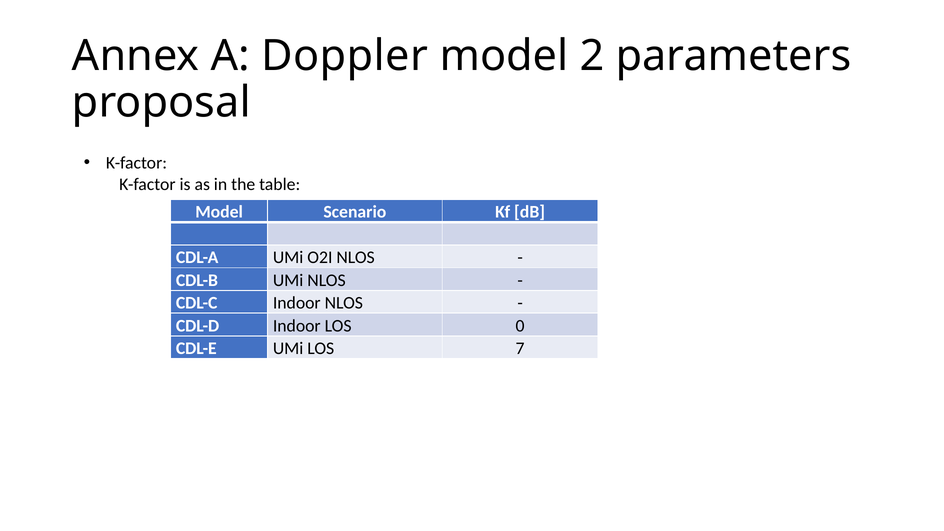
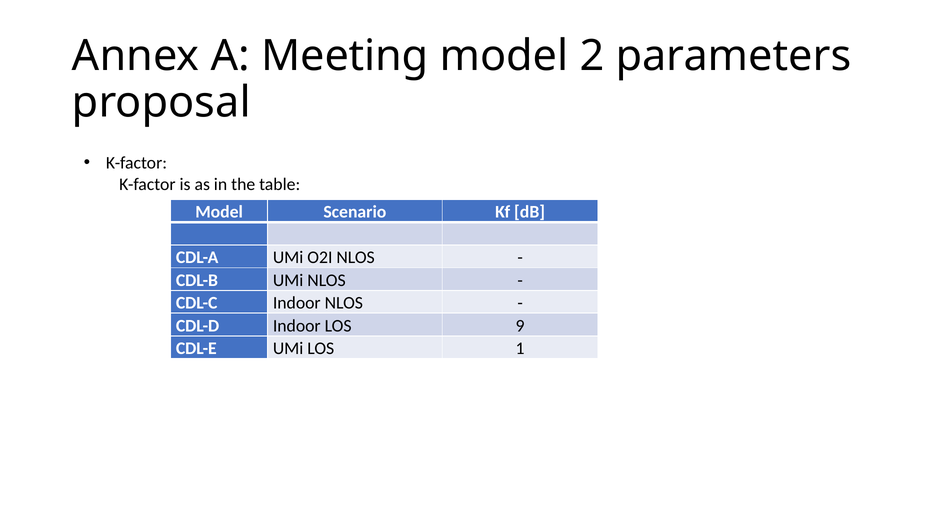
Doppler: Doppler -> Meeting
0: 0 -> 9
7: 7 -> 1
